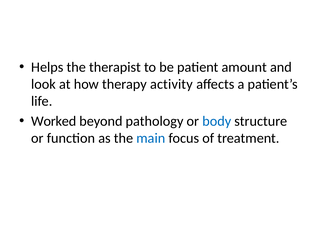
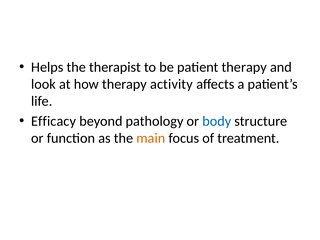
patient amount: amount -> therapy
Worked: Worked -> Efficacy
main colour: blue -> orange
